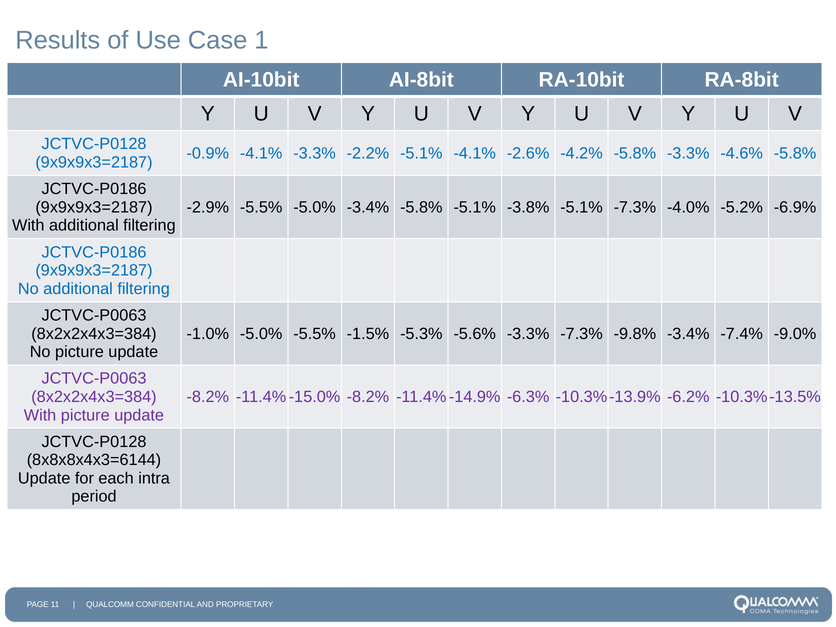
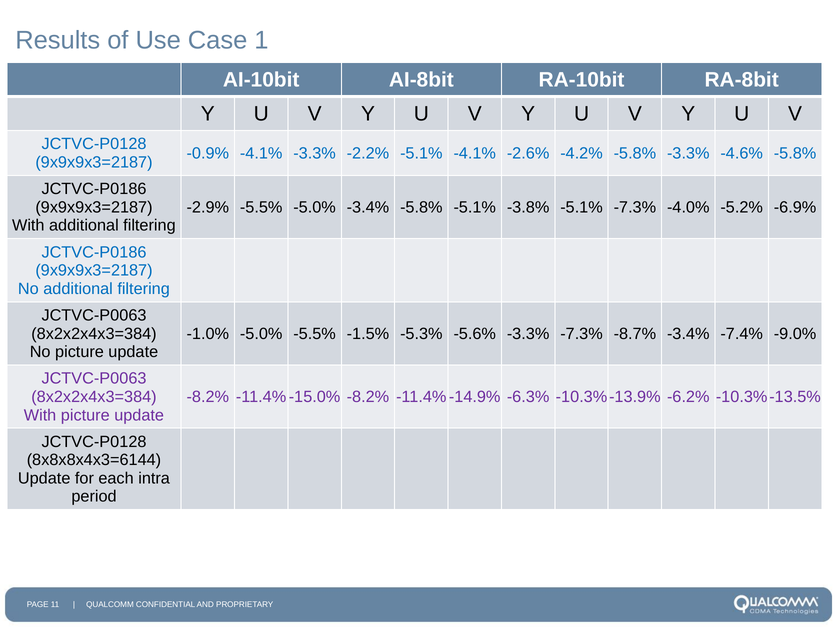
-9.8%: -9.8% -> -8.7%
